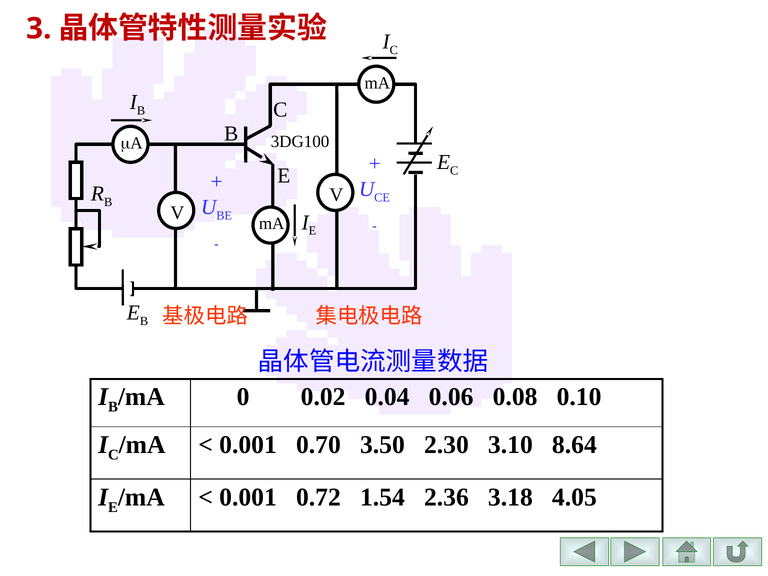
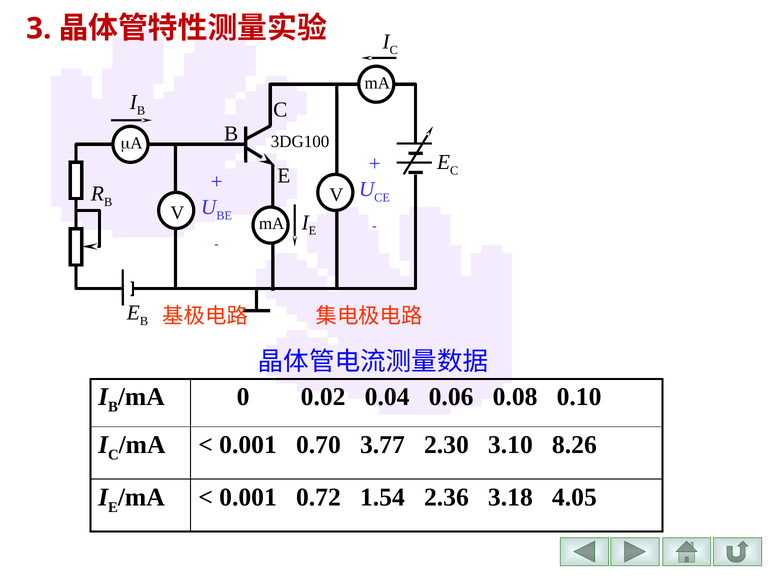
3.50: 3.50 -> 3.77
8.64: 8.64 -> 8.26
